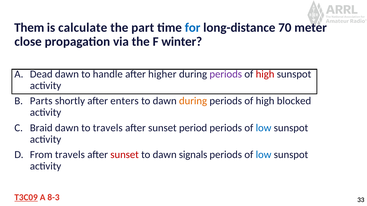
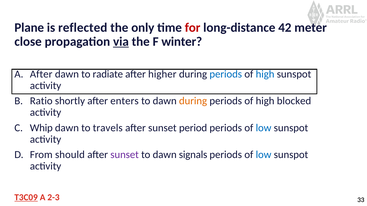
Them: Them -> Plane
calculate: calculate -> reflected
part: part -> only
for colour: blue -> red
70: 70 -> 42
via underline: none -> present
A Dead: Dead -> After
handle: handle -> radiate
periods at (226, 74) colour: purple -> blue
high at (265, 74) colour: red -> blue
Parts: Parts -> Ratio
Braid: Braid -> Whip
From travels: travels -> should
sunset at (125, 155) colour: red -> purple
8-3: 8-3 -> 2-3
